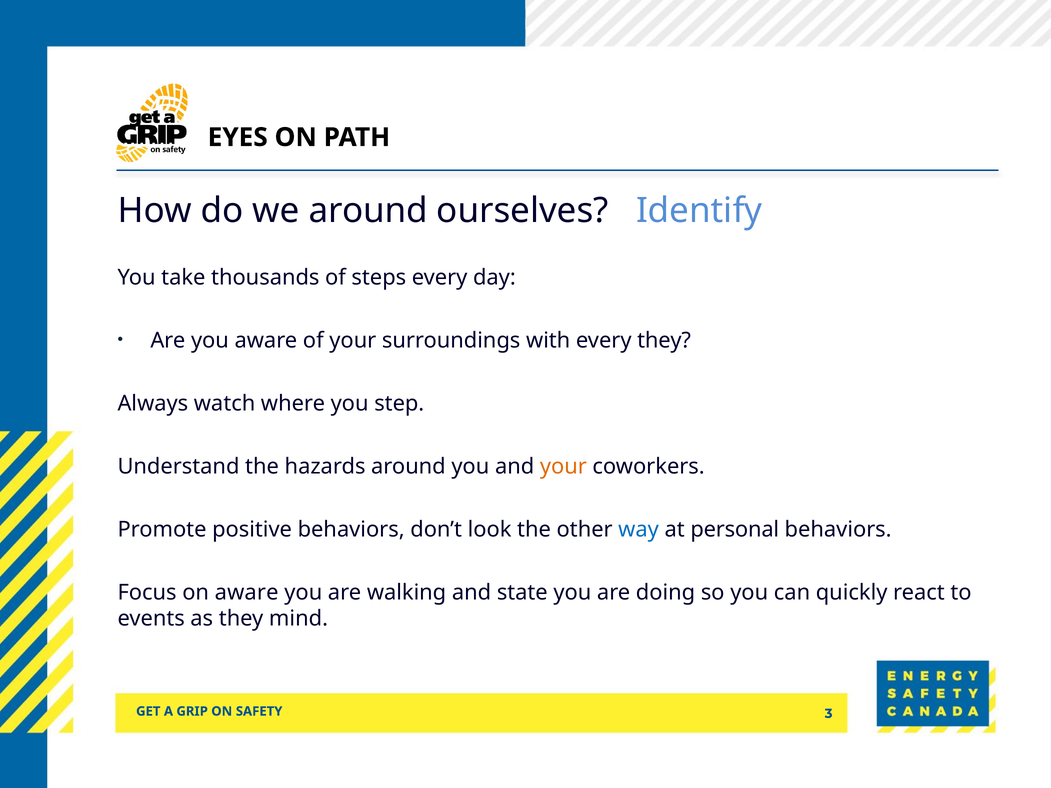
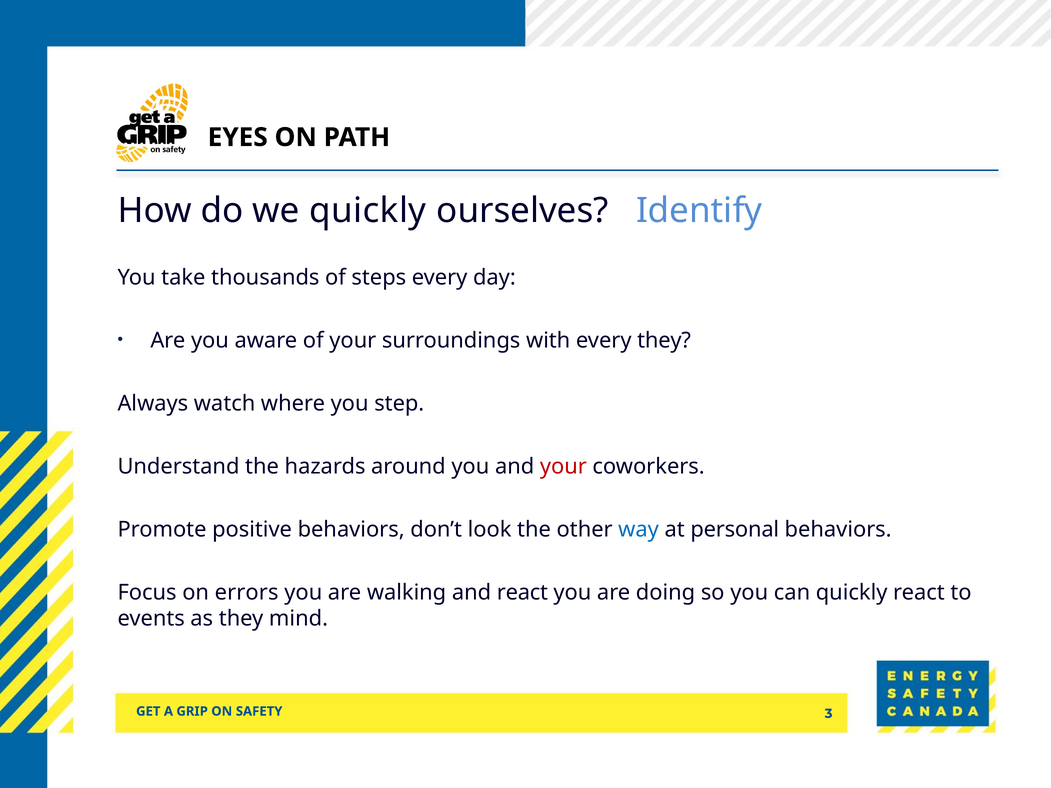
we around: around -> quickly
your at (563, 467) colour: orange -> red
on aware: aware -> errors
and state: state -> react
